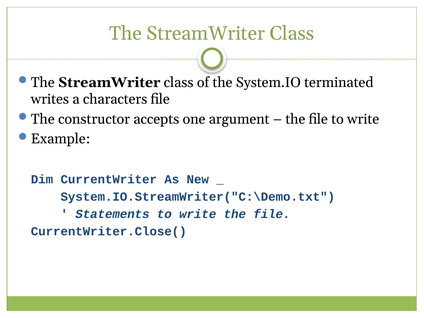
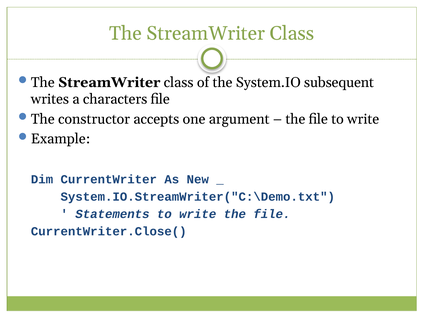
terminated: terminated -> subsequent
